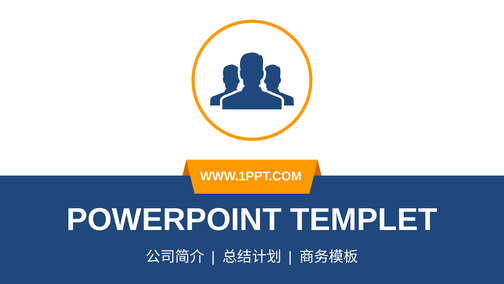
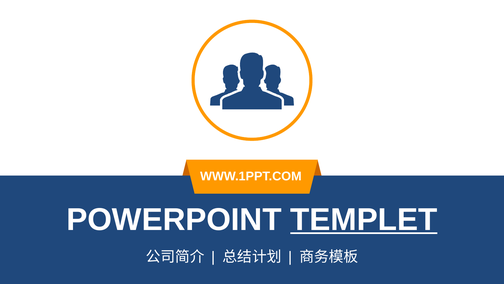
TEMPLET underline: none -> present
